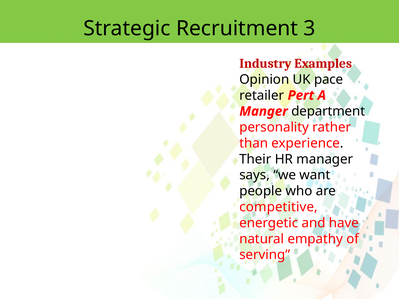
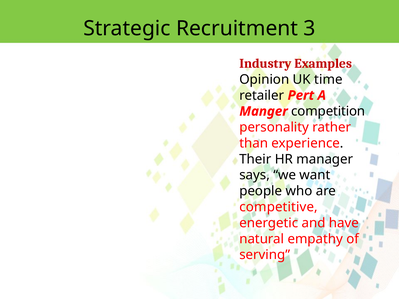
pace: pace -> time
department: department -> competition
